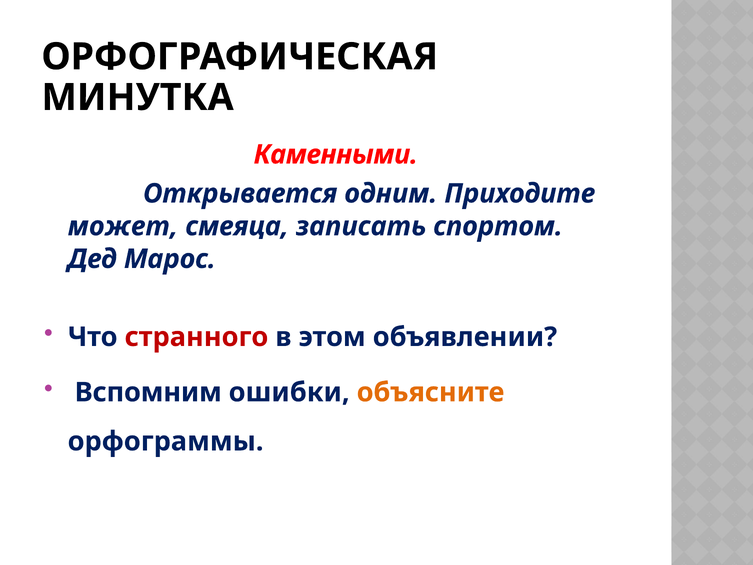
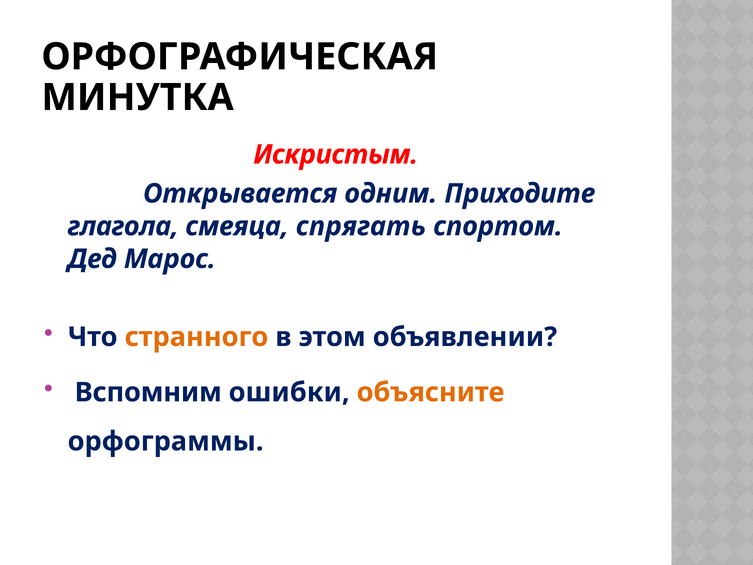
Каменными: Каменными -> Искристым
может: может -> глагола
записать: записать -> спрягать
странного colour: red -> orange
